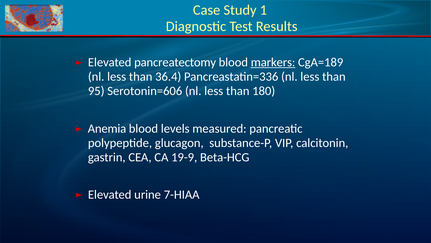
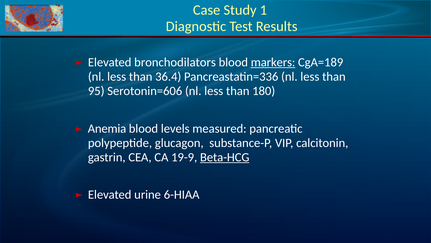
pancreatectomy: pancreatectomy -> bronchodilators
Beta-HCG underline: none -> present
7-HIAA: 7-HIAA -> 6-HIAA
